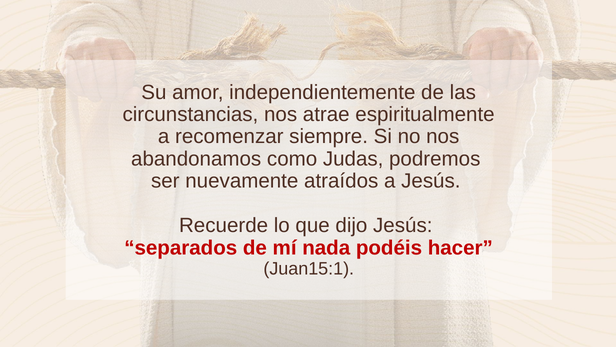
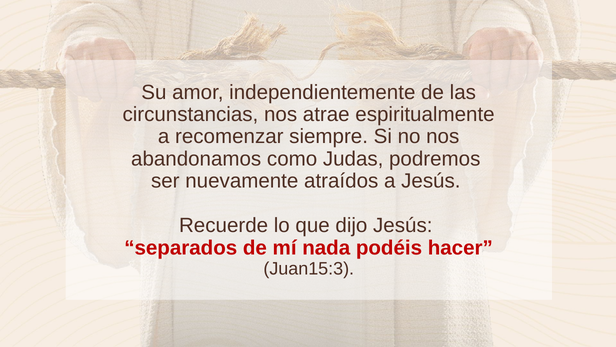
Juan15:1: Juan15:1 -> Juan15:3
